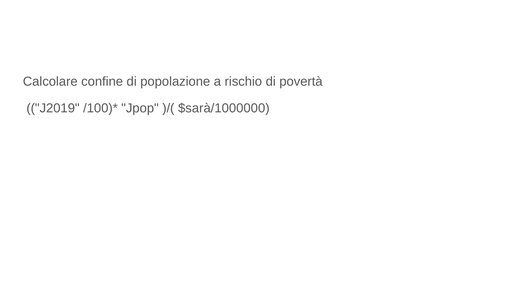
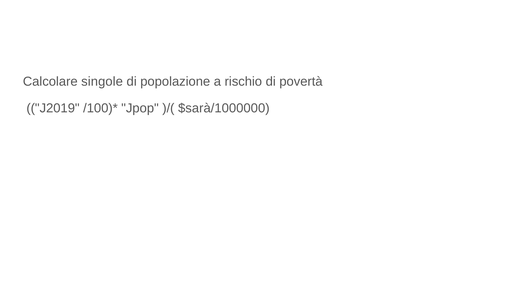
confine: confine -> singole
